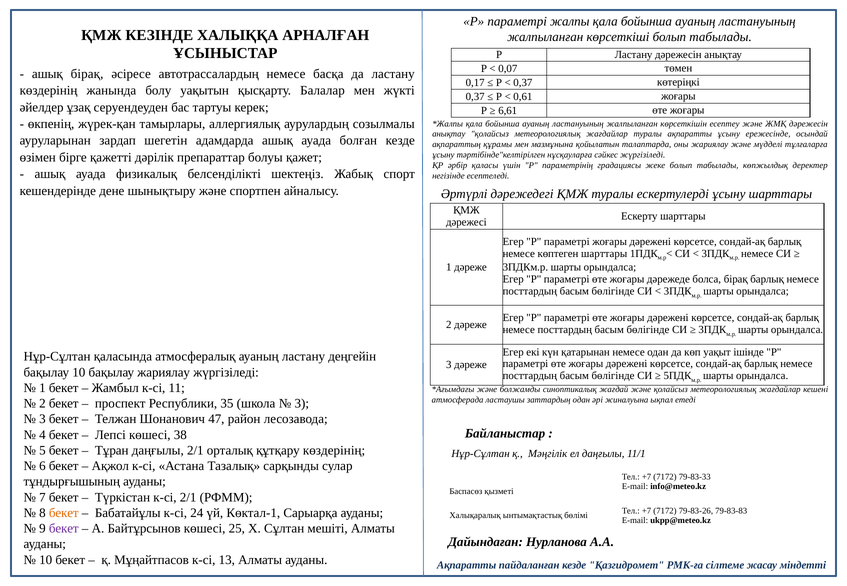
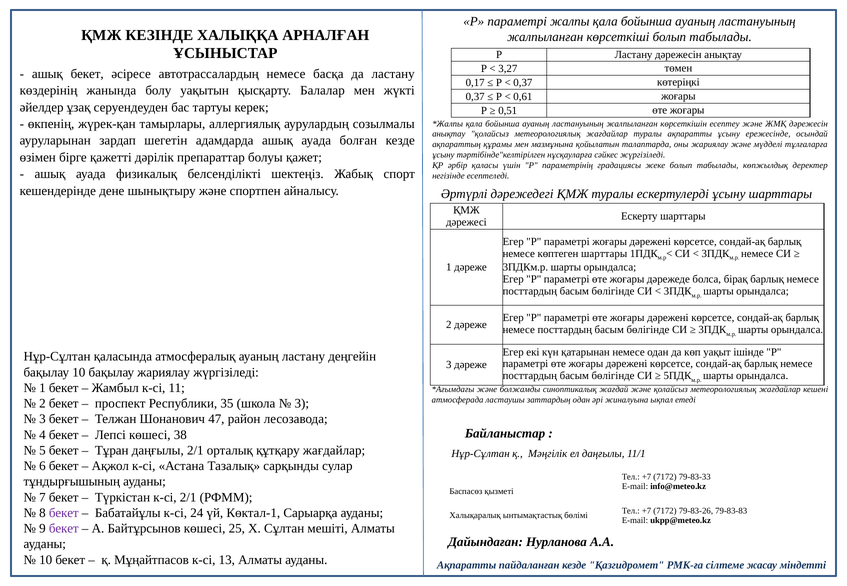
0,07: 0,07 -> 3,27
ашық бірақ: бірақ -> бекет
6,61: 6,61 -> 0,51
құтқару көздерінің: көздерінің -> жағдайлар
бекет at (64, 513) colour: orange -> purple
